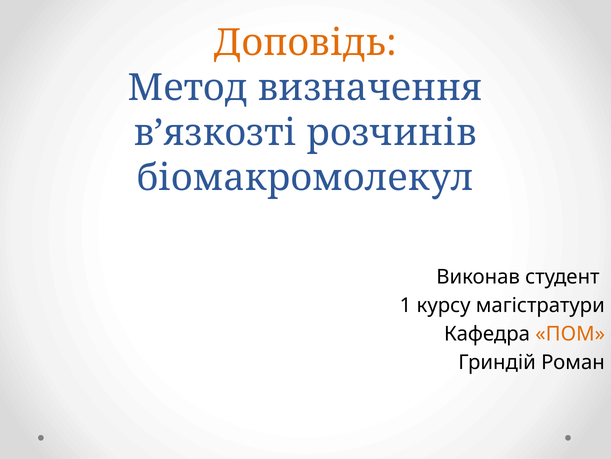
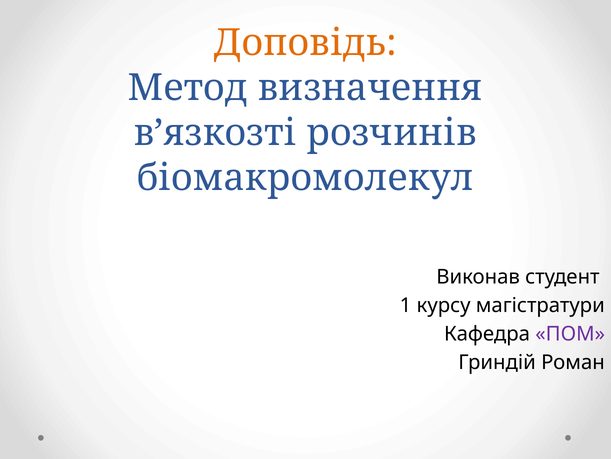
ПОМ colour: orange -> purple
